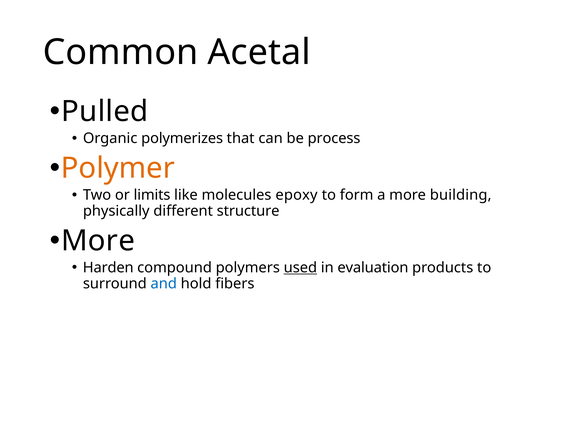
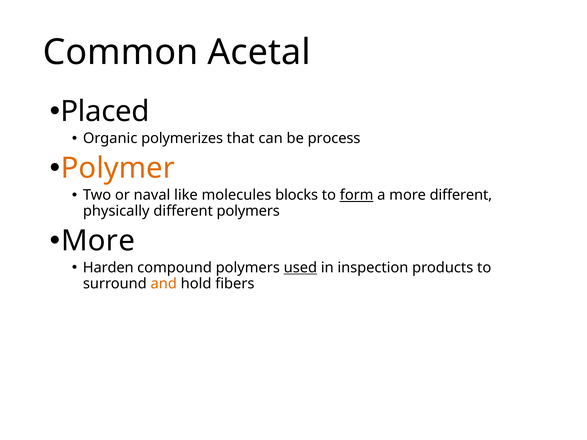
Pulled: Pulled -> Placed
limits: limits -> naval
epoxy: epoxy -> blocks
form underline: none -> present
more building: building -> different
different structure: structure -> polymers
evaluation: evaluation -> inspection
and colour: blue -> orange
